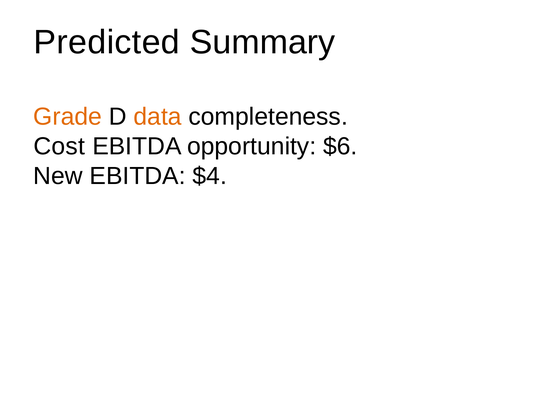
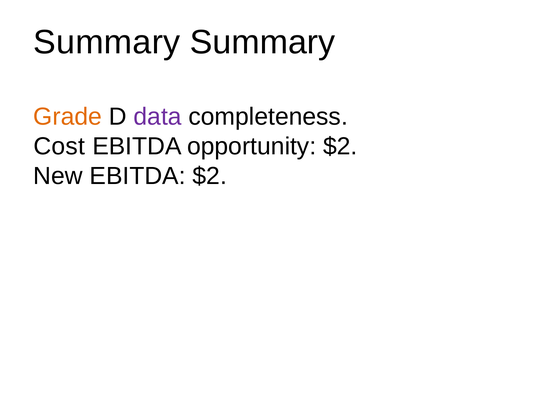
Predicted at (107, 42): Predicted -> Summary
data colour: orange -> purple
opportunity $6: $6 -> $2
EBITDA $4: $4 -> $2
